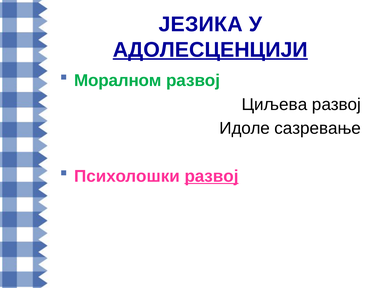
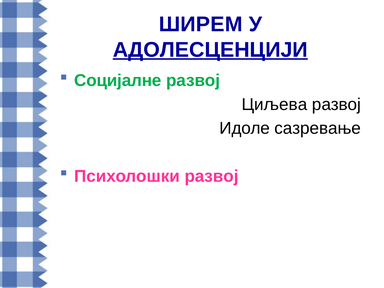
ЈЕЗИКА: ЈЕЗИКА -> ШИРЕМ
Моралном: Моралном -> Социјалне
развој at (212, 176) underline: present -> none
